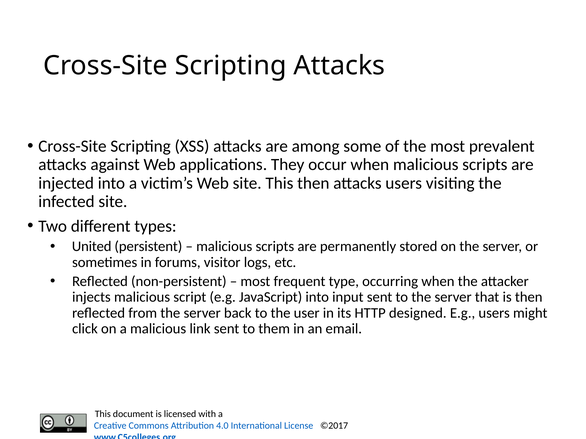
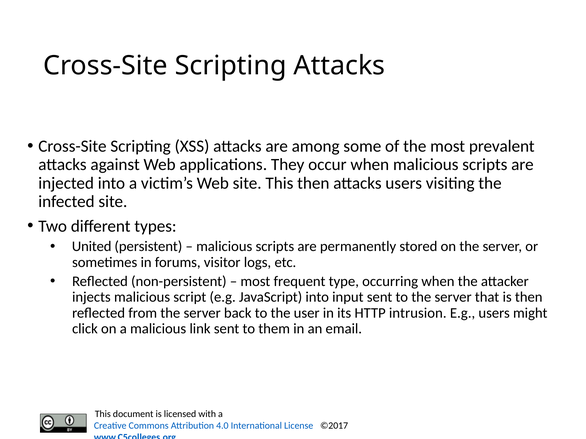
designed: designed -> intrusion
